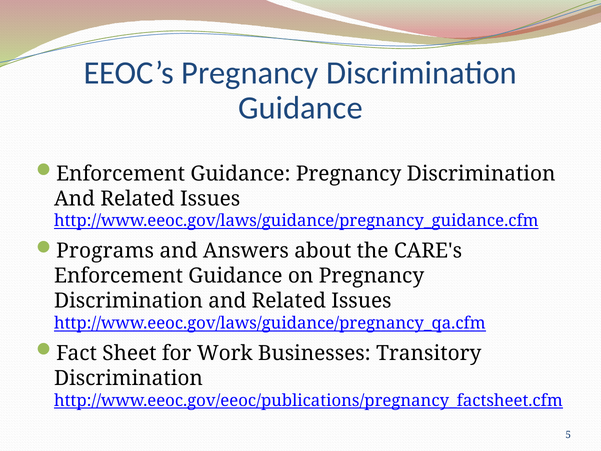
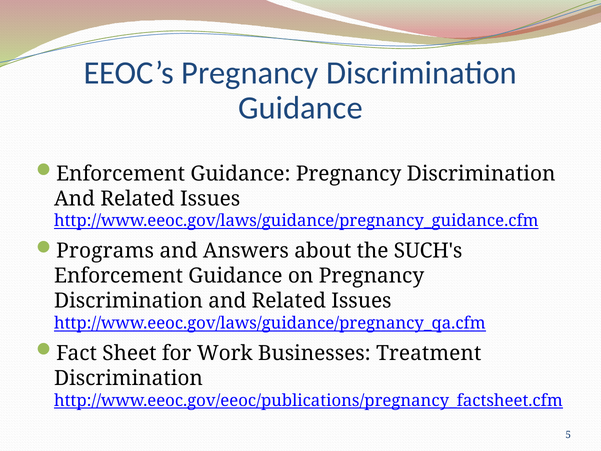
CARE's: CARE's -> SUCH's
Transitory: Transitory -> Treatment
